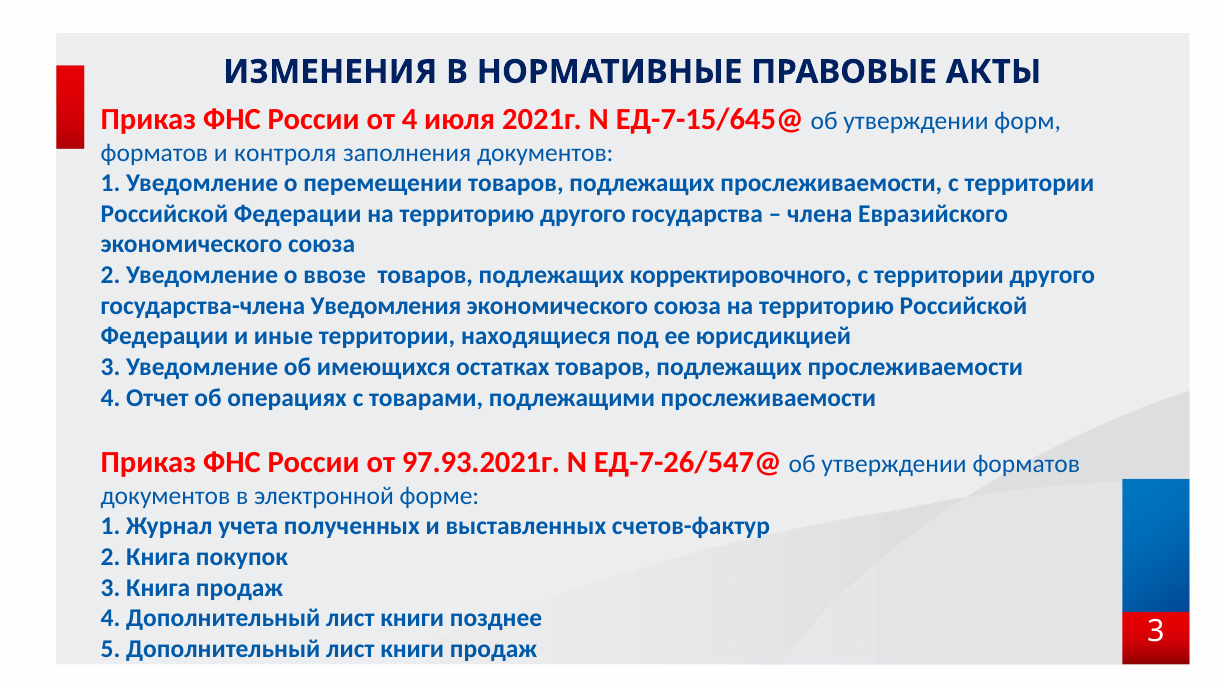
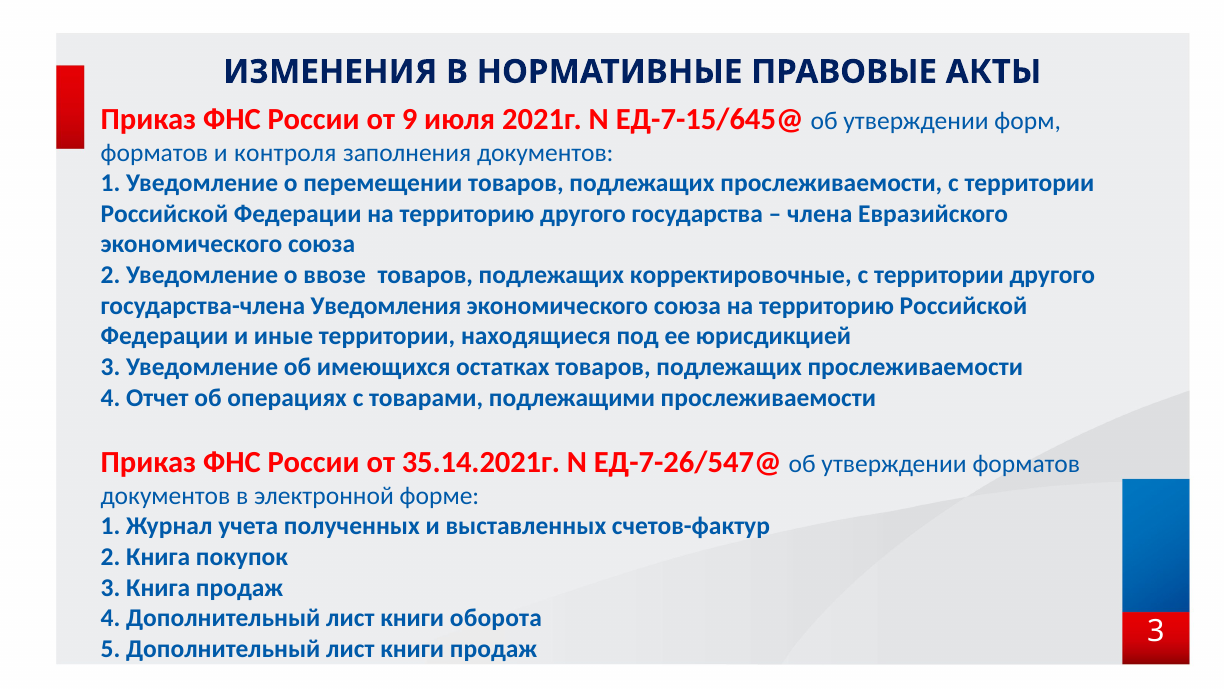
от 4: 4 -> 9
корректировочного: корректировочного -> корректировочные
97.93.2021г: 97.93.2021г -> 35.14.2021г
позднее: позднее -> оборота
